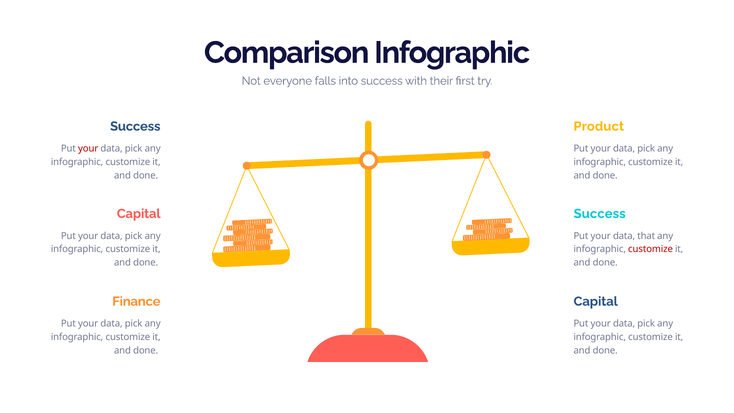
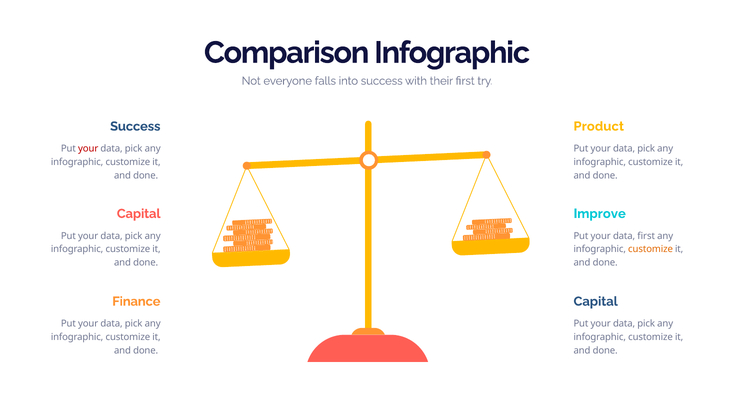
Success at (600, 214): Success -> Improve
data that: that -> first
customize at (651, 249) colour: red -> orange
